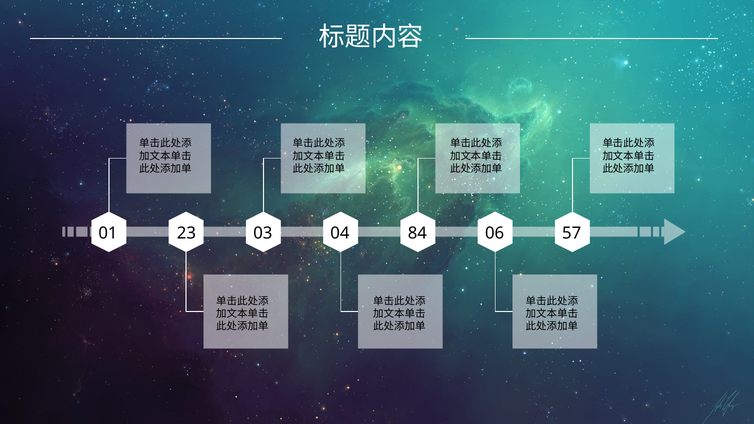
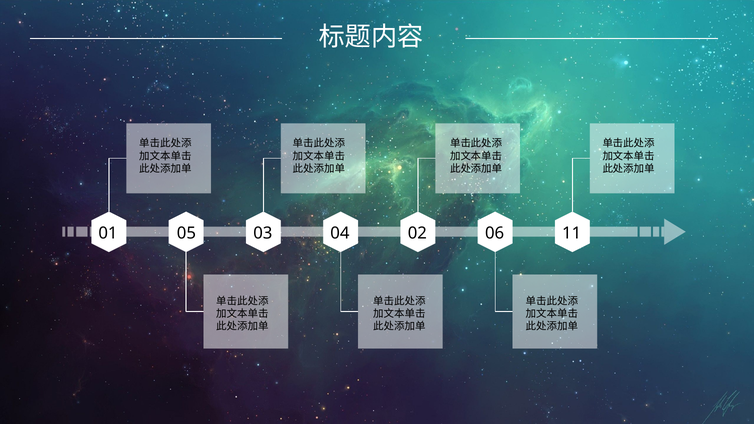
23: 23 -> 05
84: 84 -> 02
57: 57 -> 11
